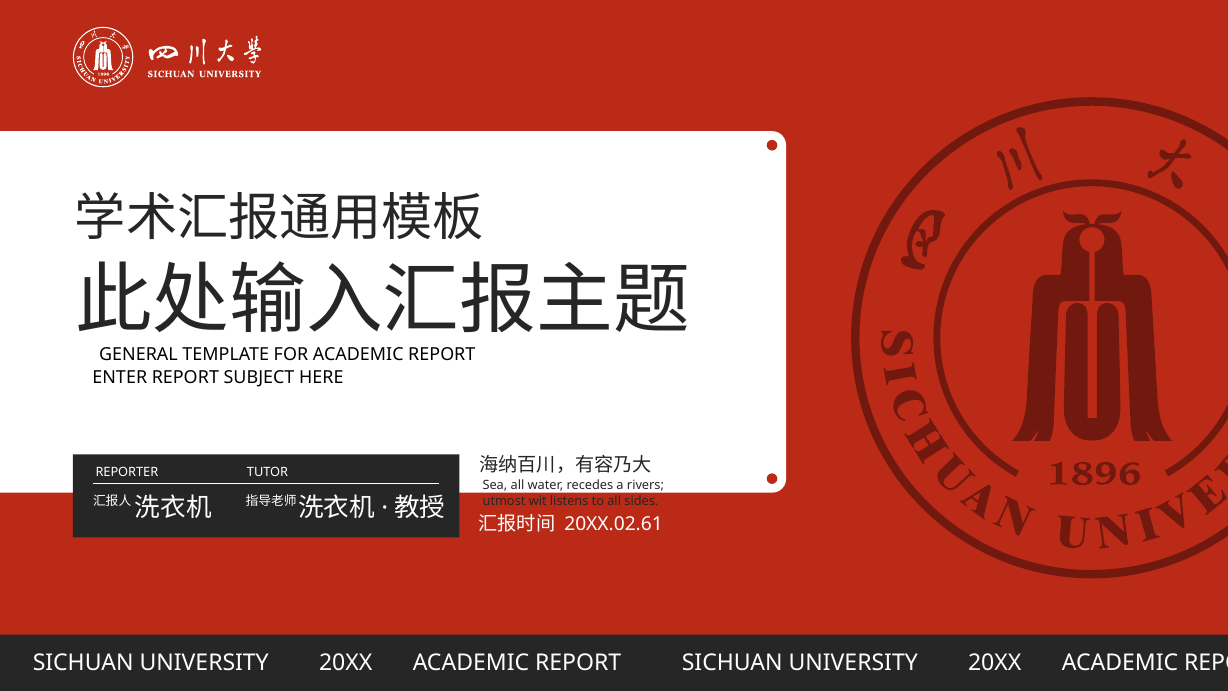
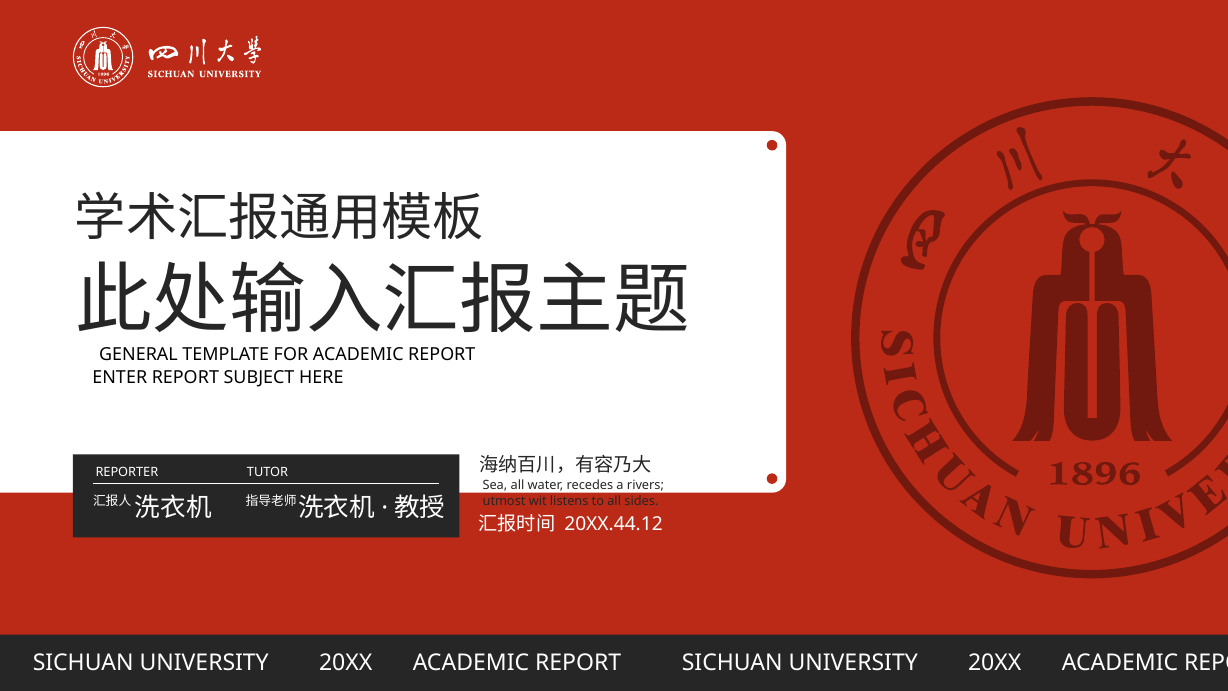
20XX.02.61: 20XX.02.61 -> 20XX.44.12
